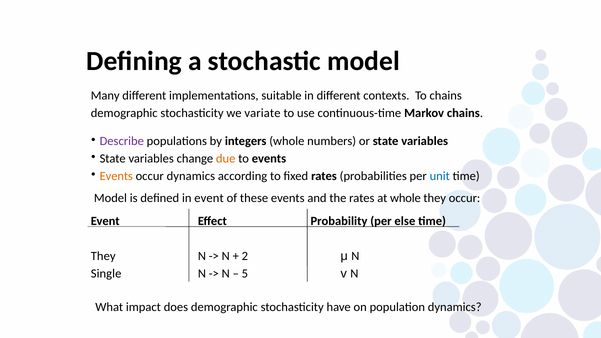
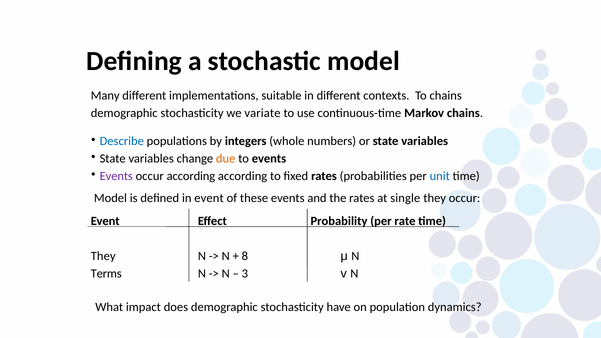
Describe colour: purple -> blue
Events at (116, 176) colour: orange -> purple
occur dynamics: dynamics -> according
at whole: whole -> single
else: else -> rate
2: 2 -> 8
Single: Single -> Terms
5: 5 -> 3
